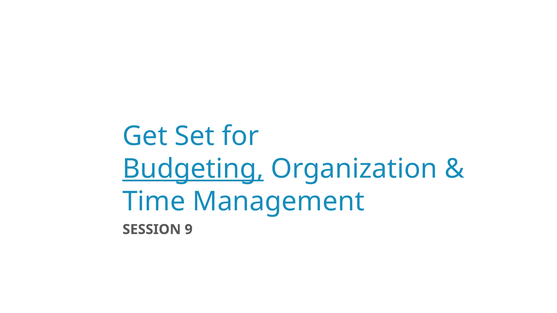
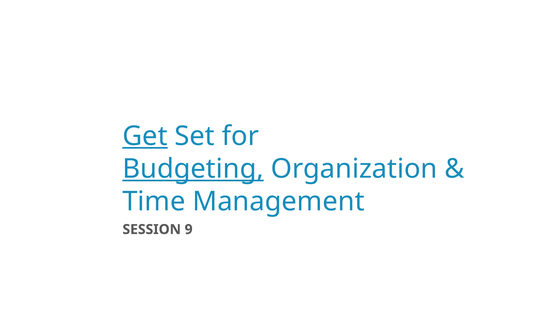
Get underline: none -> present
